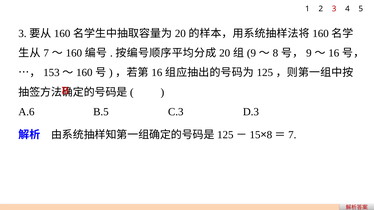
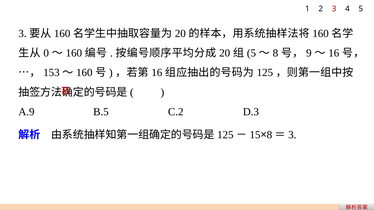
7 at (46, 53): 7 -> 0
9 at (251, 53): 9 -> 5
A.6: A.6 -> A.9
C.3: C.3 -> C.2
7 at (292, 135): 7 -> 3
